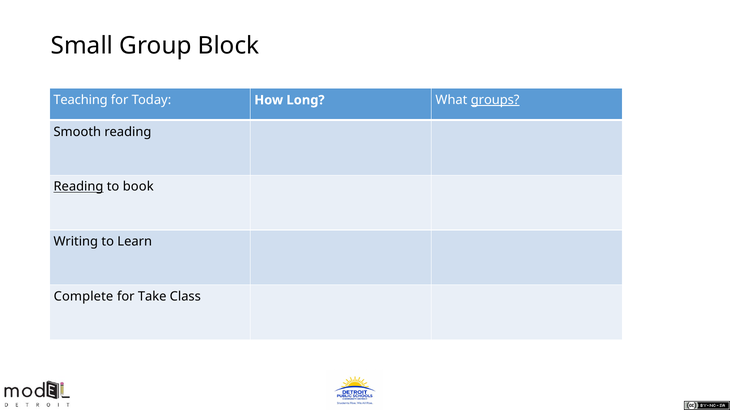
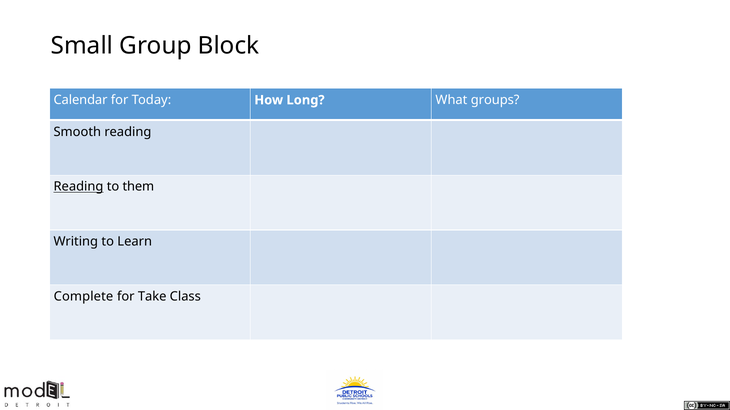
Teaching: Teaching -> Calendar
groups underline: present -> none
book: book -> them
